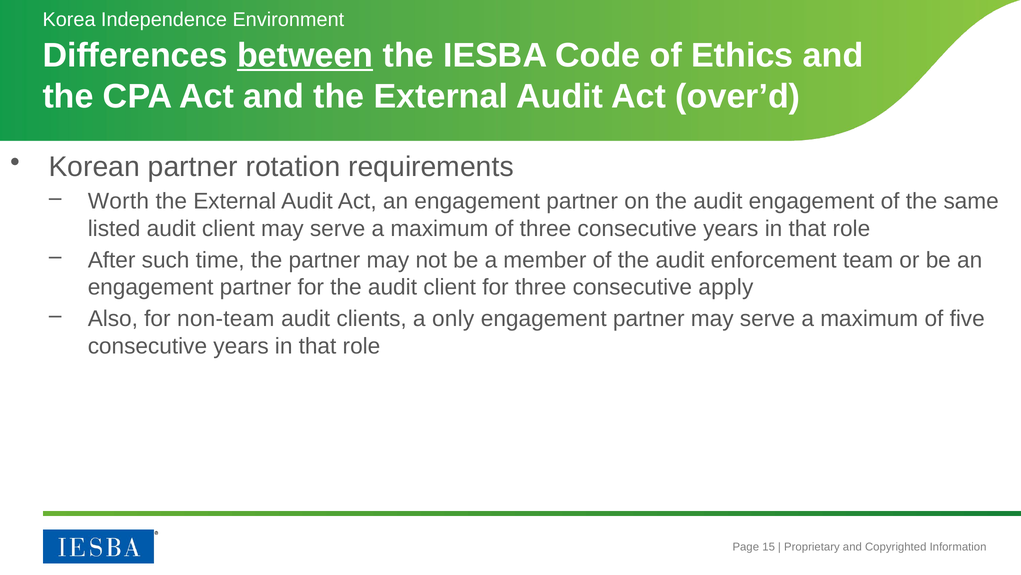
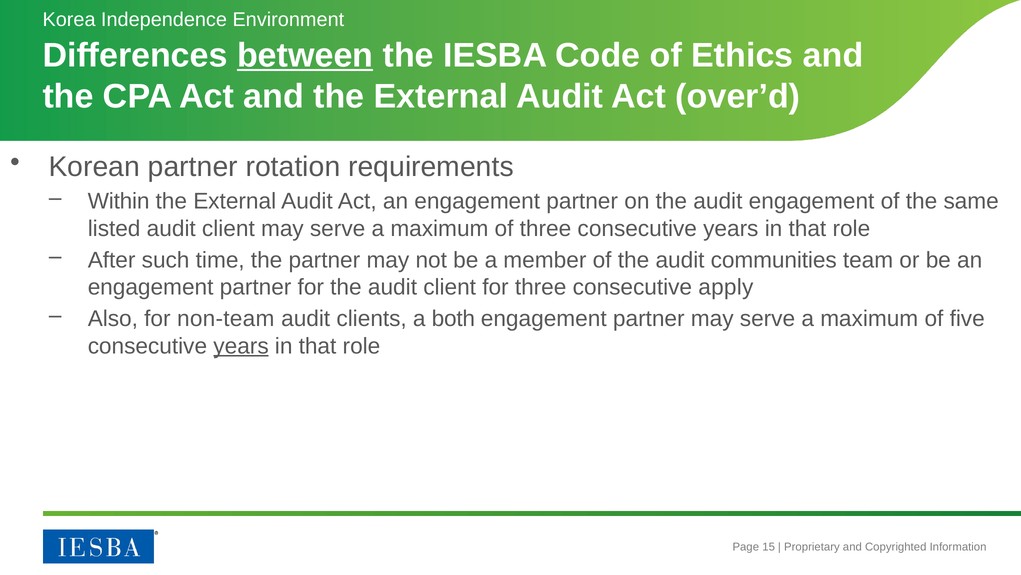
Worth: Worth -> Within
enforcement: enforcement -> communities
only: only -> both
years at (241, 346) underline: none -> present
